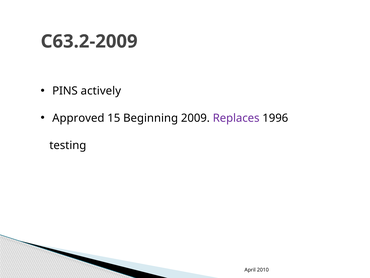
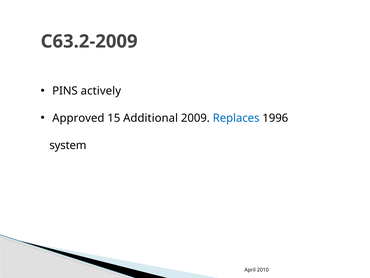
Beginning: Beginning -> Additional
Replaces colour: purple -> blue
testing: testing -> system
